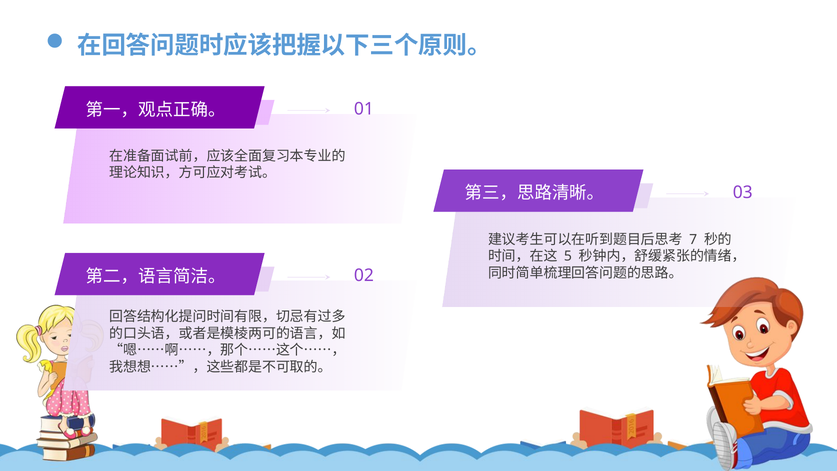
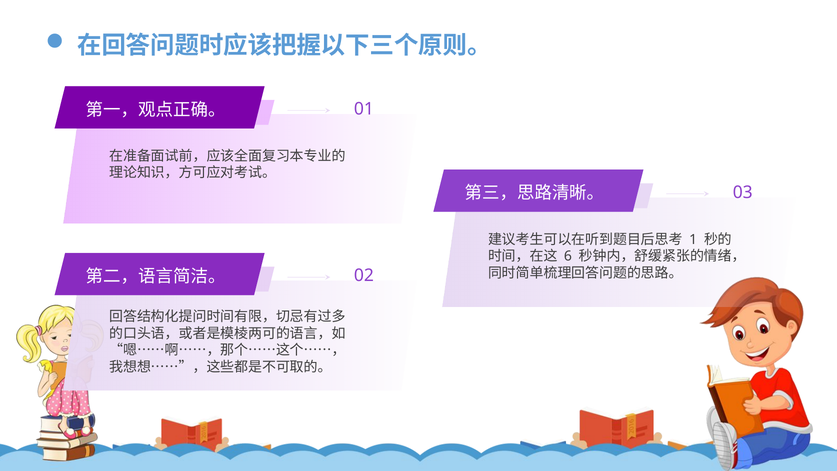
7: 7 -> 1
5: 5 -> 6
